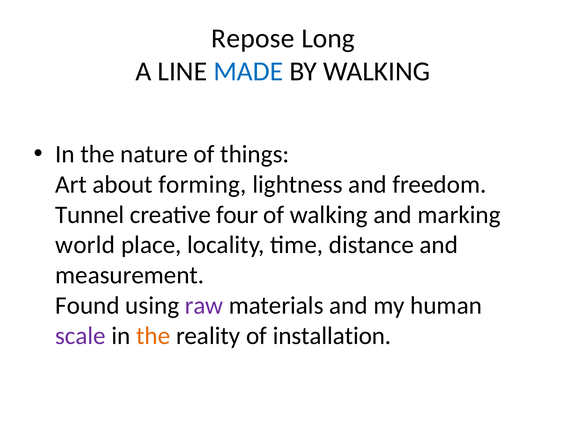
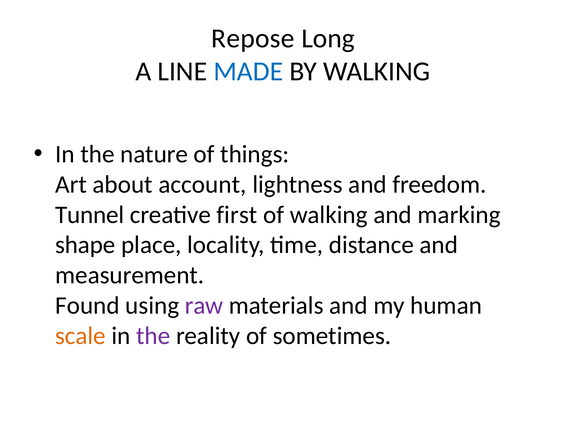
forming: forming -> account
four: four -> first
world: world -> shape
scale colour: purple -> orange
the at (153, 335) colour: orange -> purple
installation: installation -> sometimes
